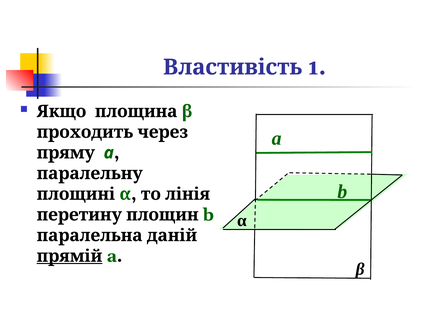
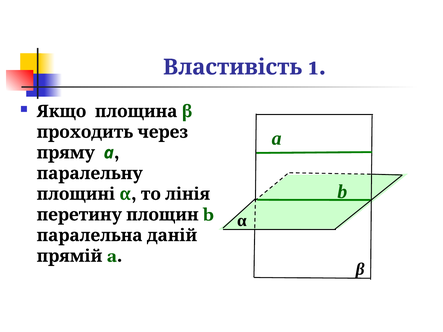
прямій underline: present -> none
